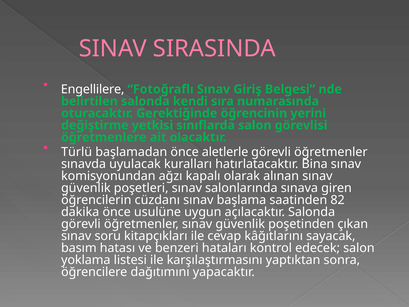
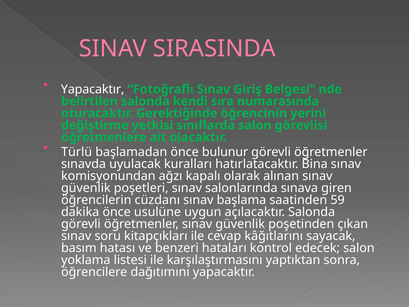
Engellilere at (93, 89): Engellilere -> Yapacaktır
aletlerle: aletlerle -> bulunur
82: 82 -> 59
